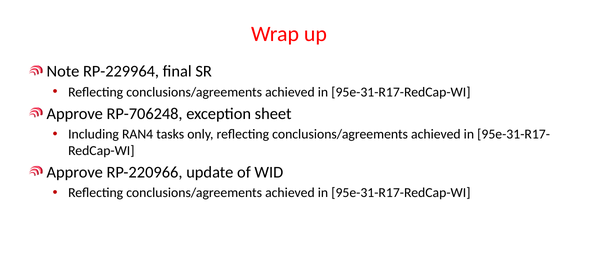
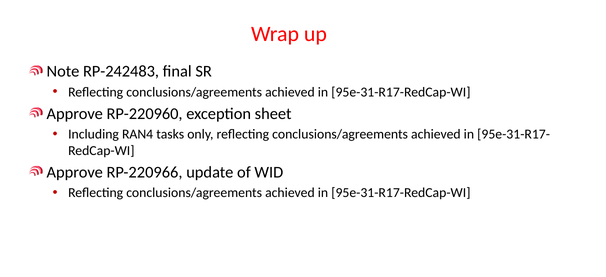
RP-229964: RP-229964 -> RP-242483
RP-706248: RP-706248 -> RP-220960
